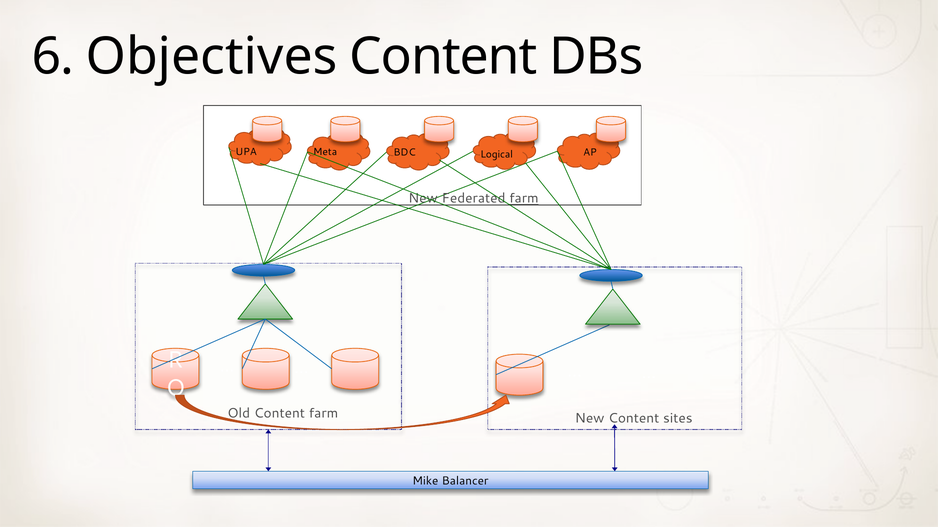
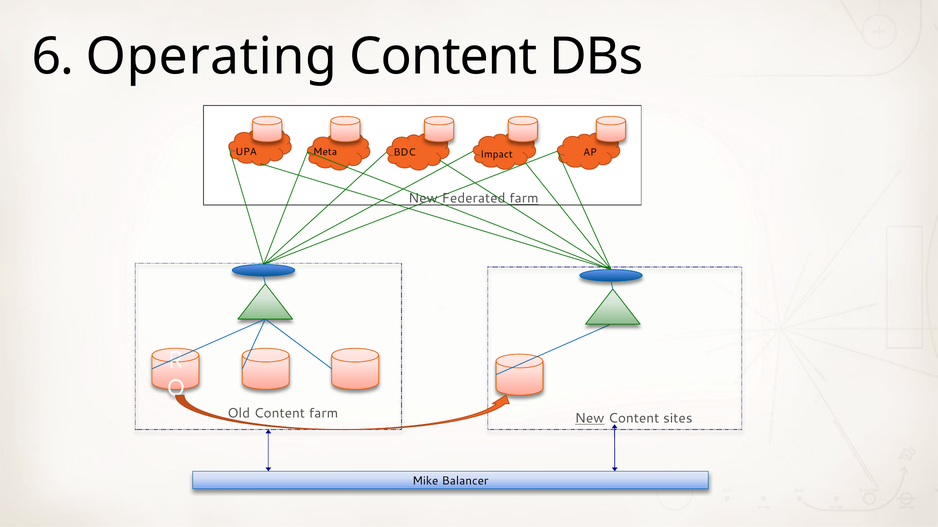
Objectives: Objectives -> Operating
Logical: Logical -> Impact
New at (590, 419) underline: none -> present
